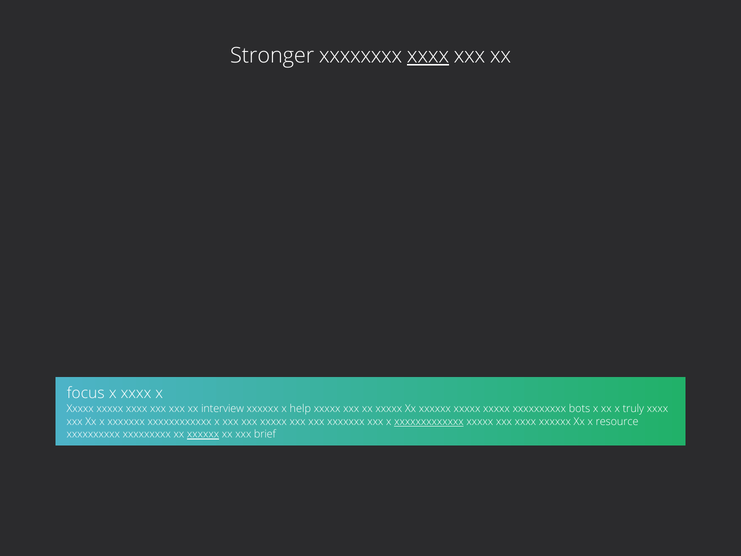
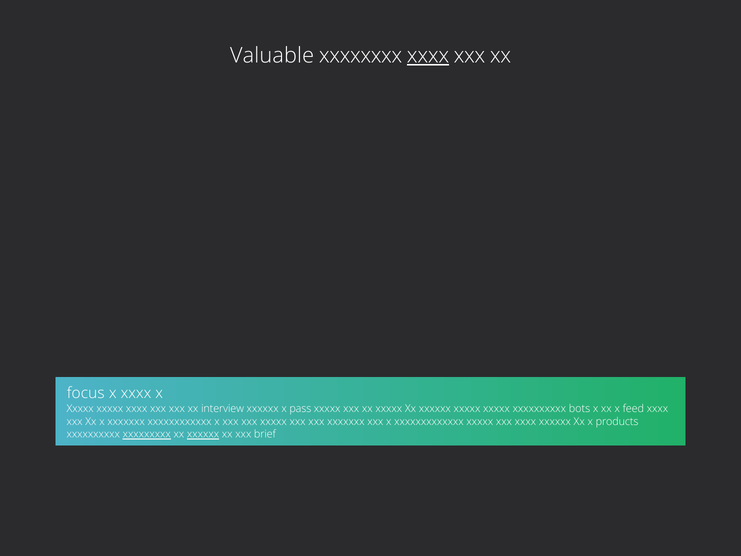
Stronger: Stronger -> Valuable
help: help -> pass
truly: truly -> feed
xxxxxxxxxxxxx underline: present -> none
resource: resource -> products
xxxxxxxxx underline: none -> present
